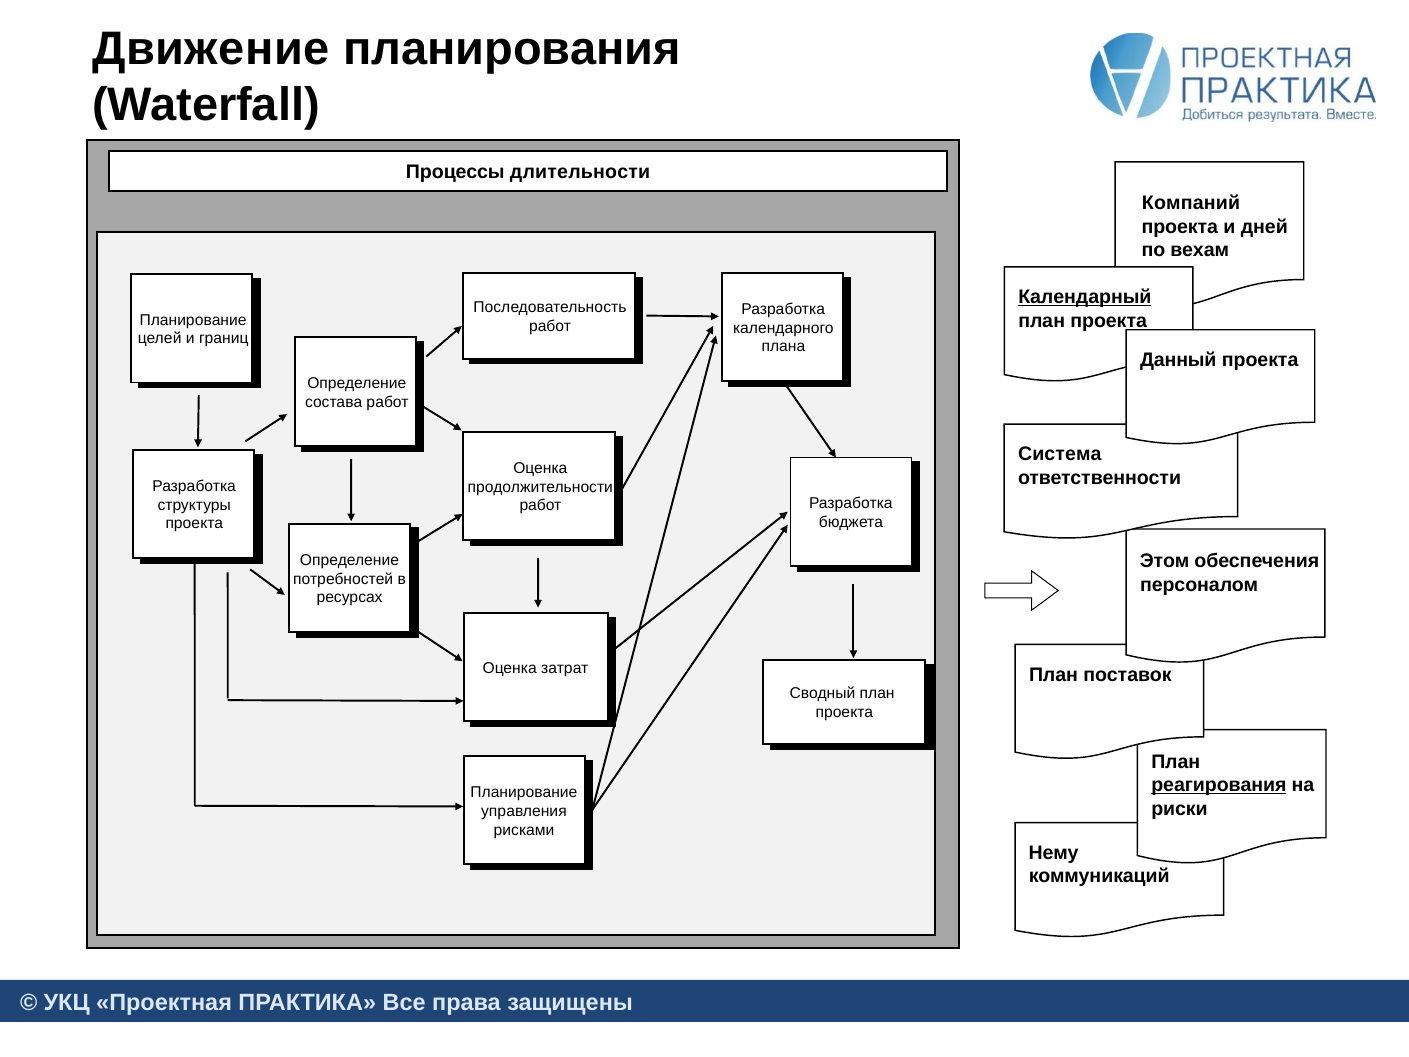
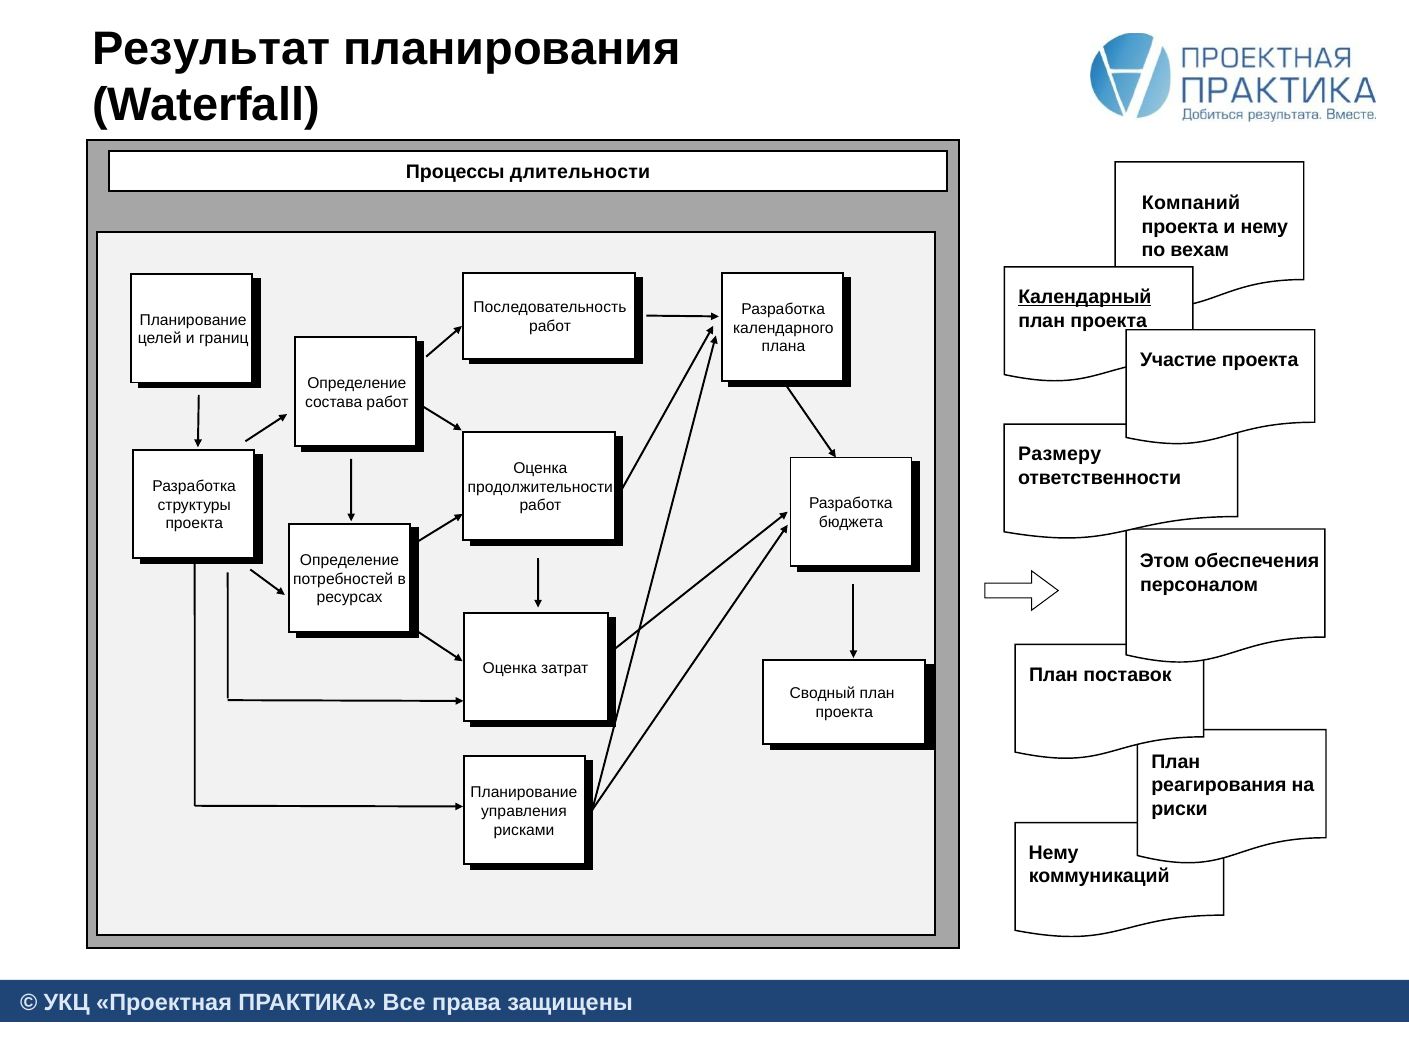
Движение: Движение -> Результат
и дней: дней -> нему
Данный: Данный -> Участие
Система: Система -> Размеру
реагирования underline: present -> none
